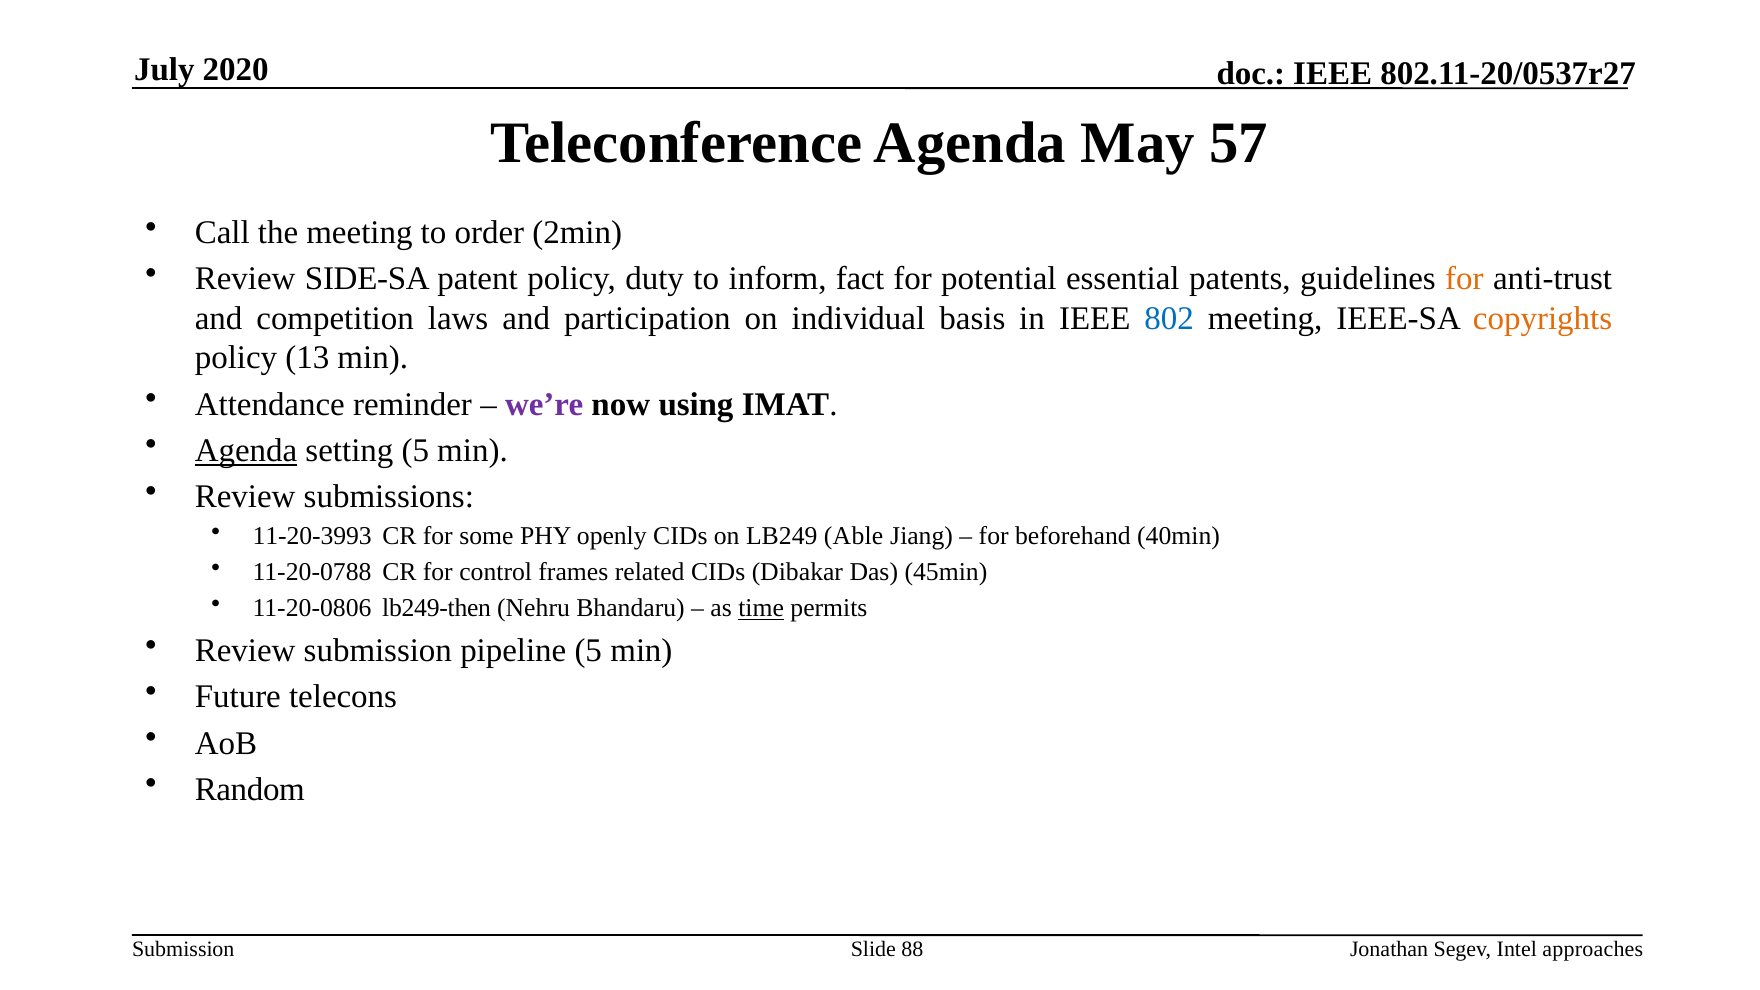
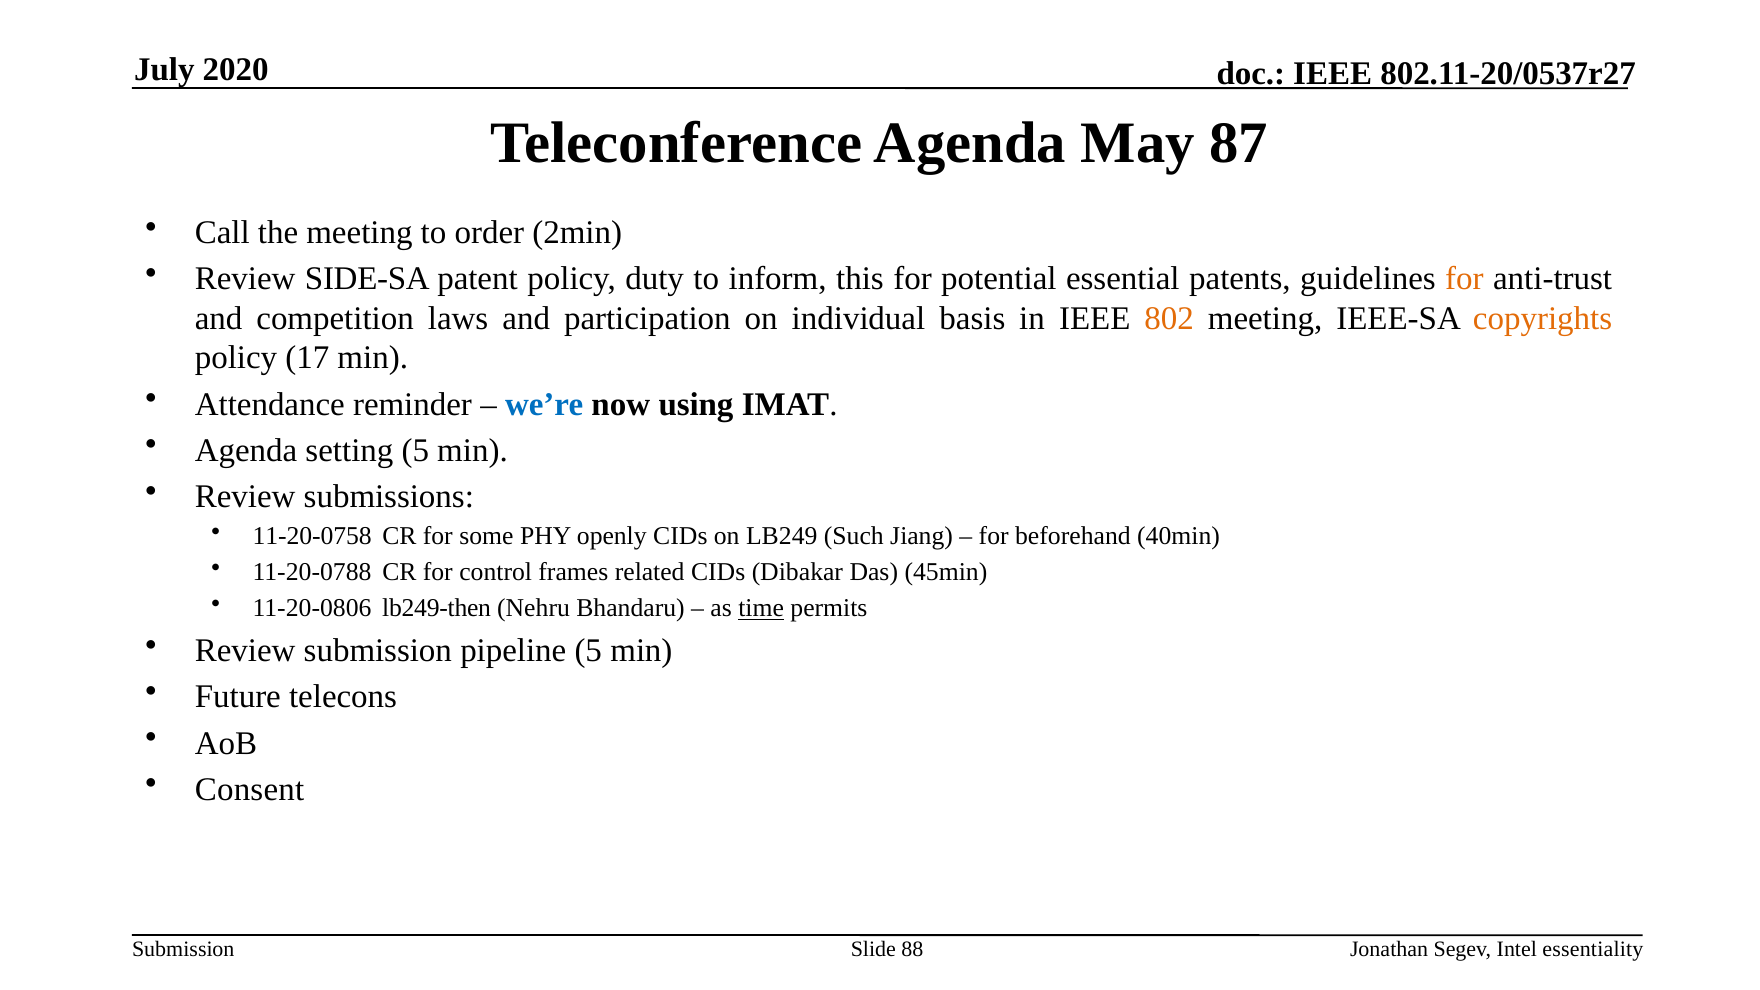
57: 57 -> 87
fact: fact -> this
802 colour: blue -> orange
13: 13 -> 17
we’re colour: purple -> blue
Agenda at (246, 450) underline: present -> none
11-20-3993: 11-20-3993 -> 11-20-0758
Able: Able -> Such
Random: Random -> Consent
approaches: approaches -> essentiality
